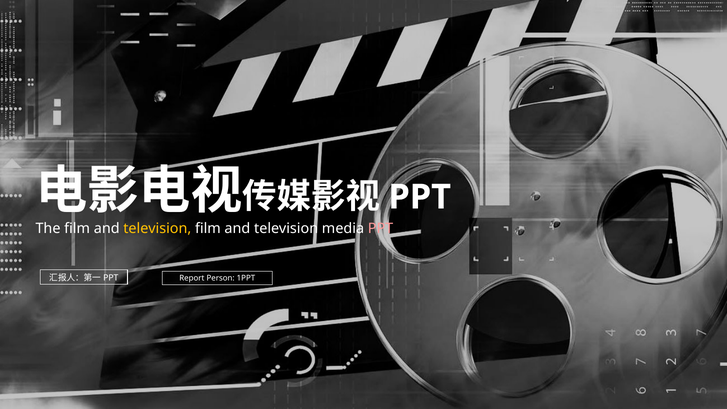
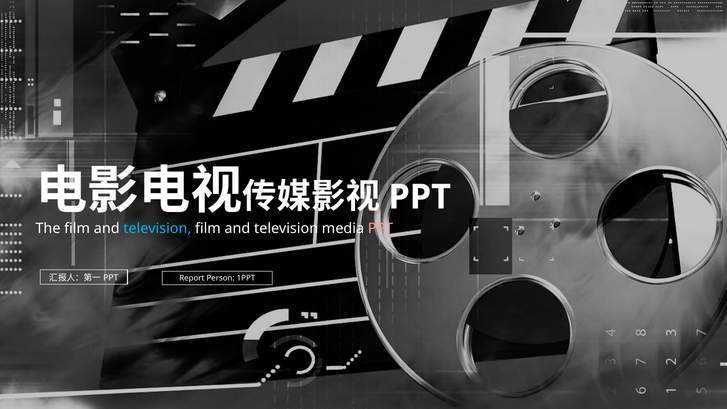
television at (157, 229) colour: yellow -> light blue
